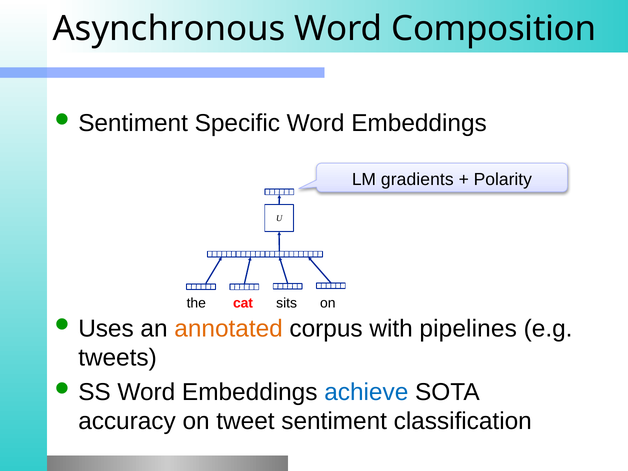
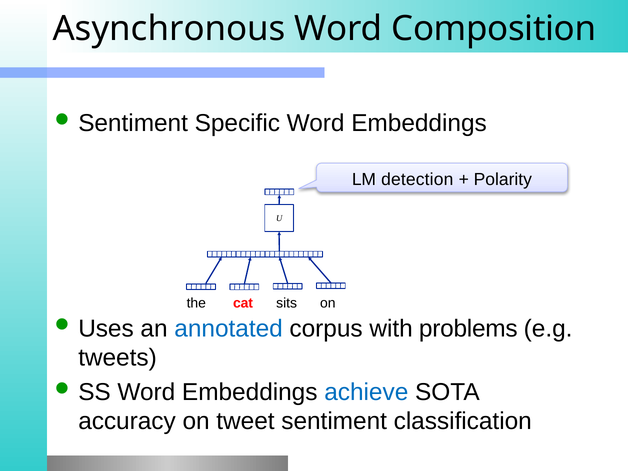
gradients: gradients -> detection
annotated colour: orange -> blue
pipelines: pipelines -> problems
